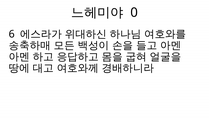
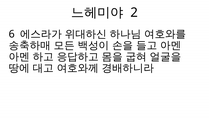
0: 0 -> 2
